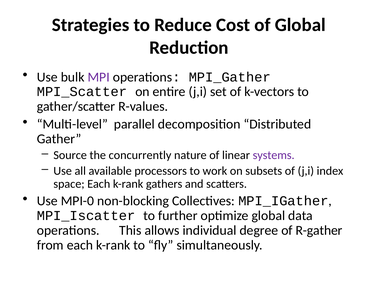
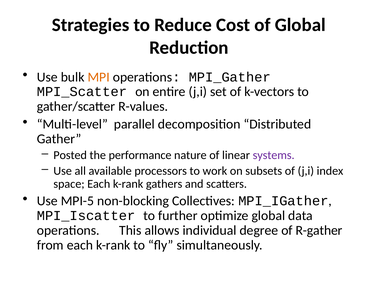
MPI colour: purple -> orange
Source: Source -> Posted
concurrently: concurrently -> performance
MPI-0: MPI-0 -> MPI-5
